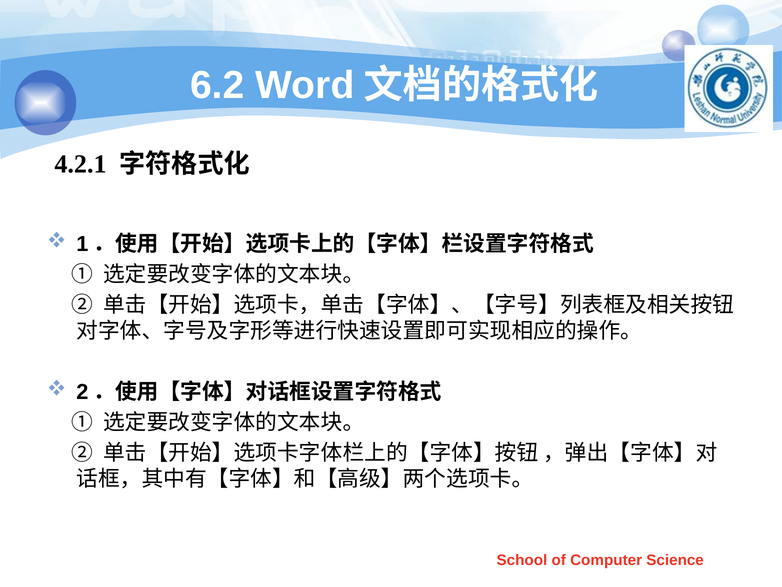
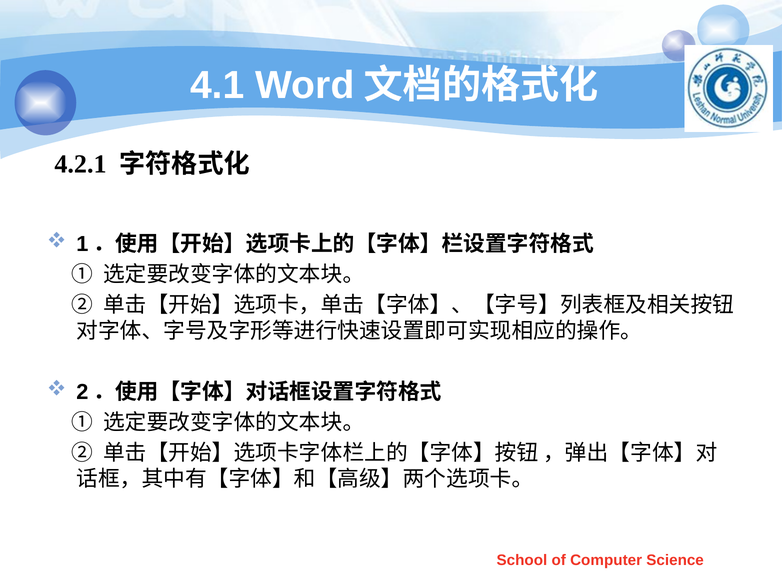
6.2: 6.2 -> 4.1
